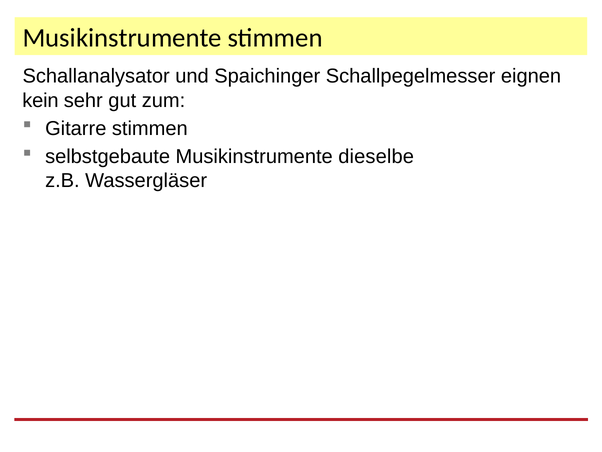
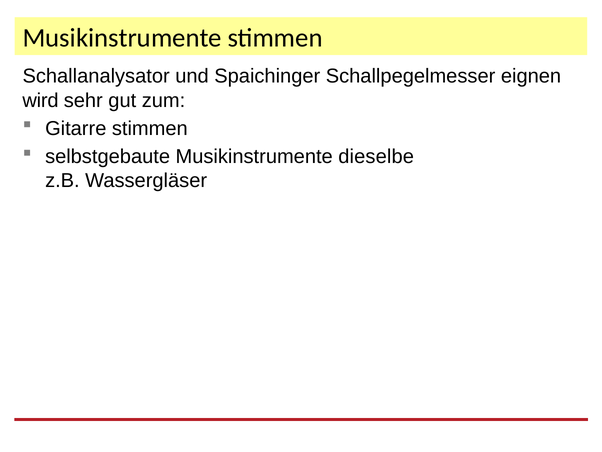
kein: kein -> wird
